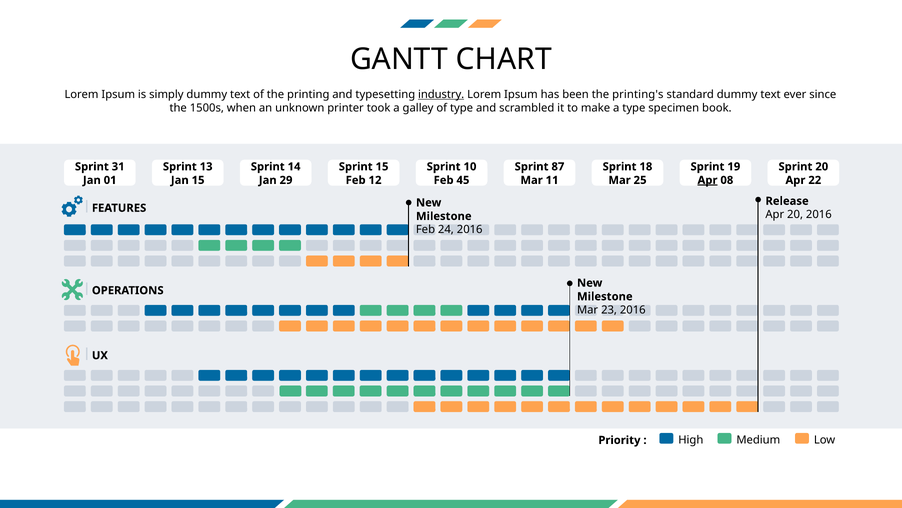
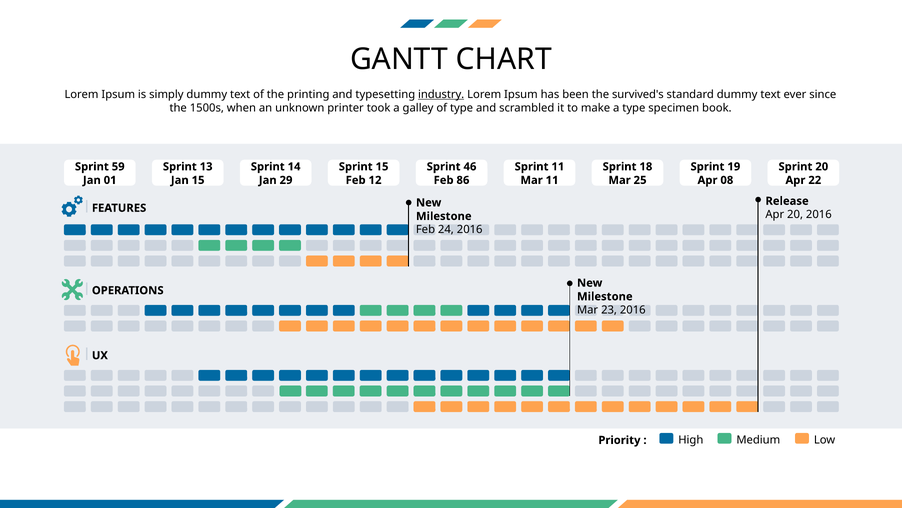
printing's: printing's -> survived's
31: 31 -> 59
10: 10 -> 46
Sprint 87: 87 -> 11
45: 45 -> 86
Apr at (707, 180) underline: present -> none
